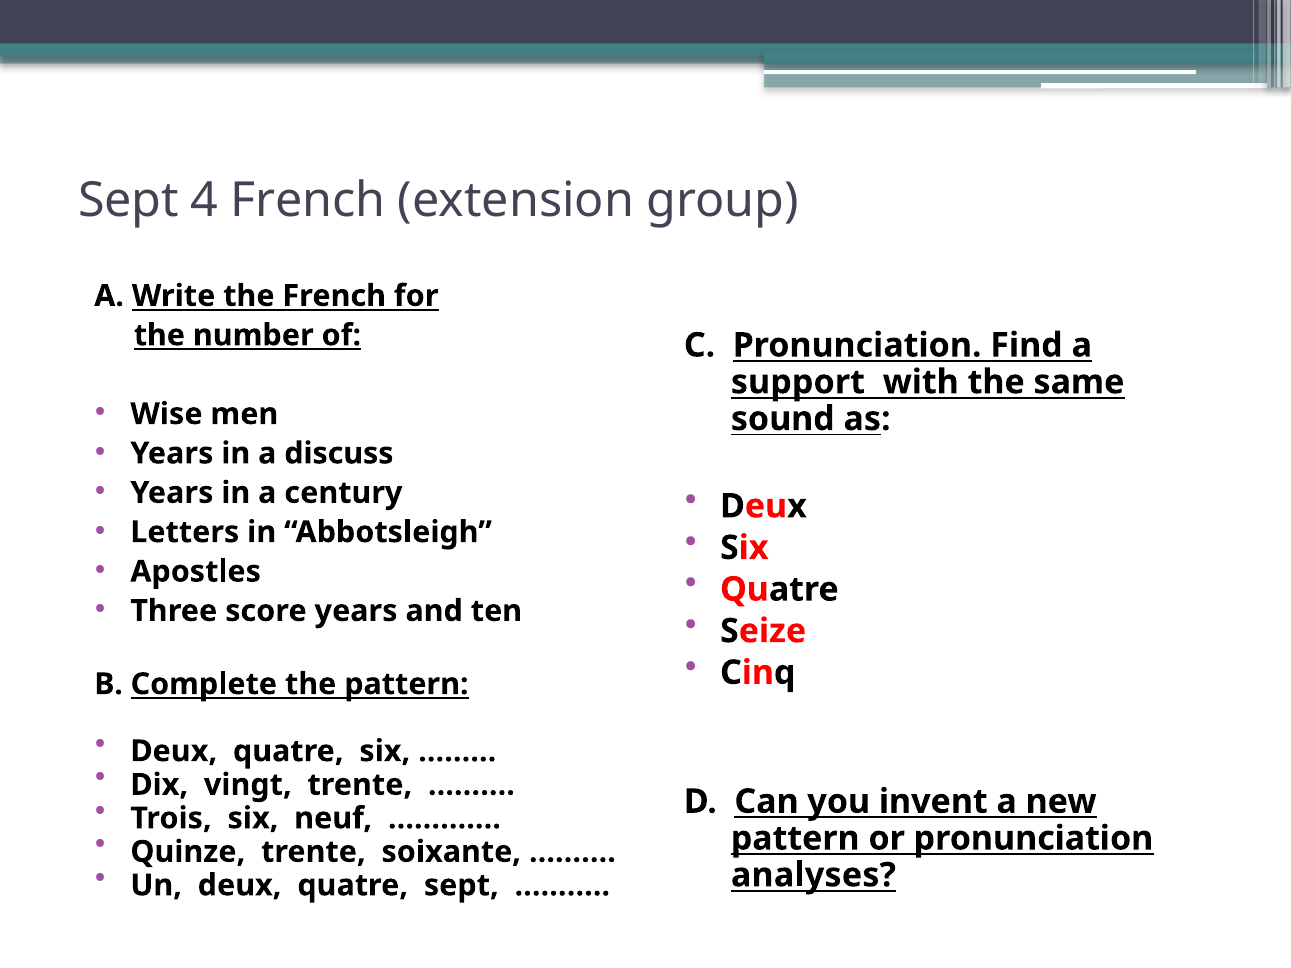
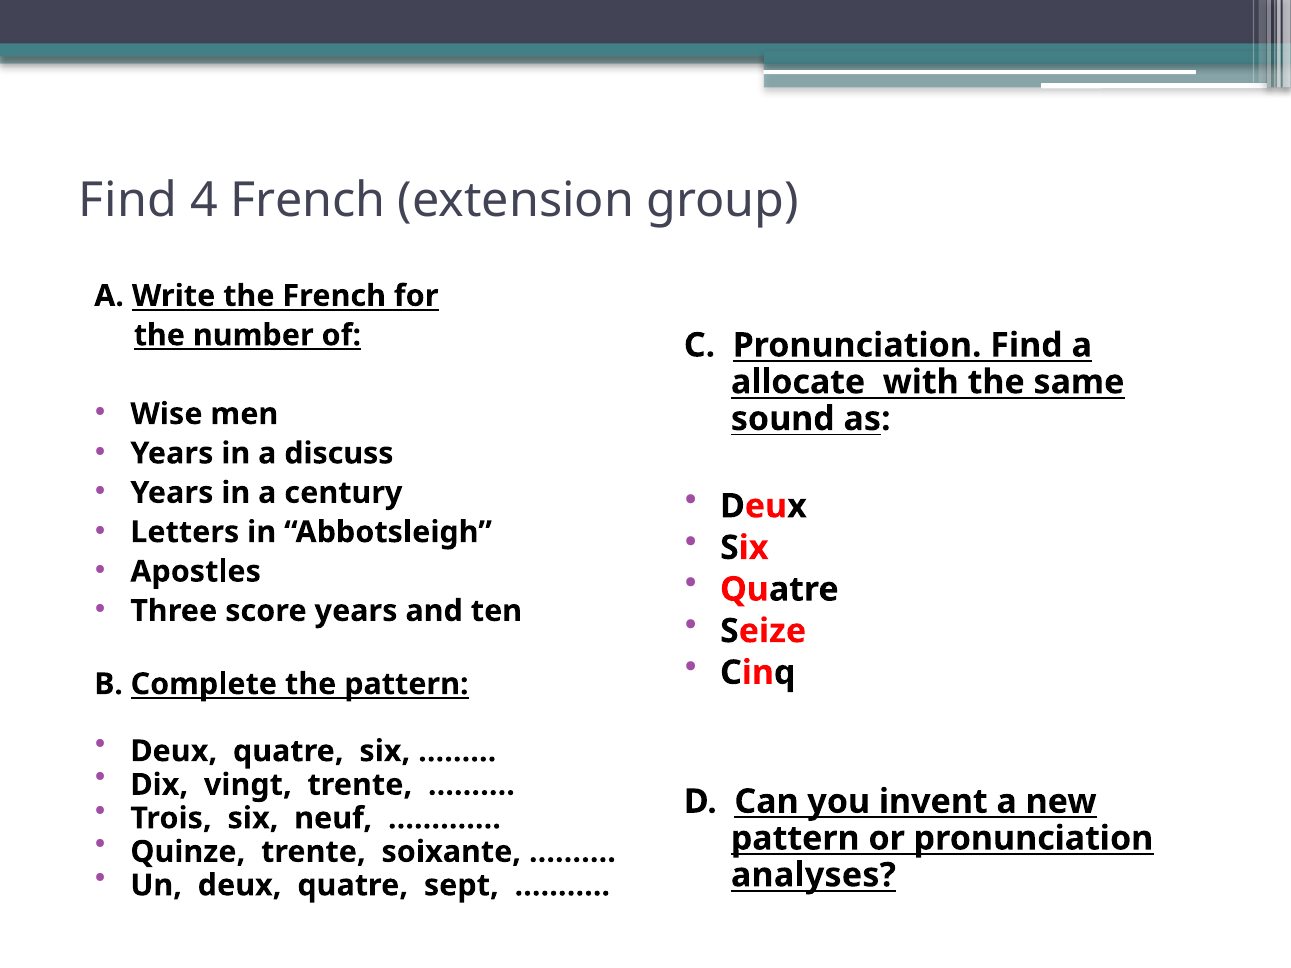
Sept at (129, 200): Sept -> Find
support: support -> allocate
